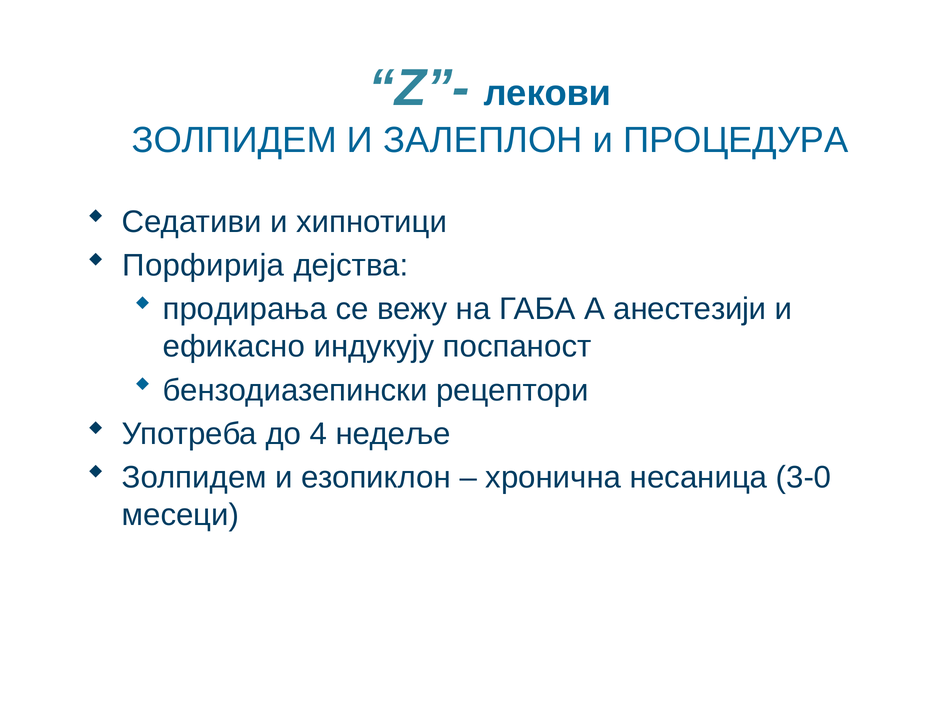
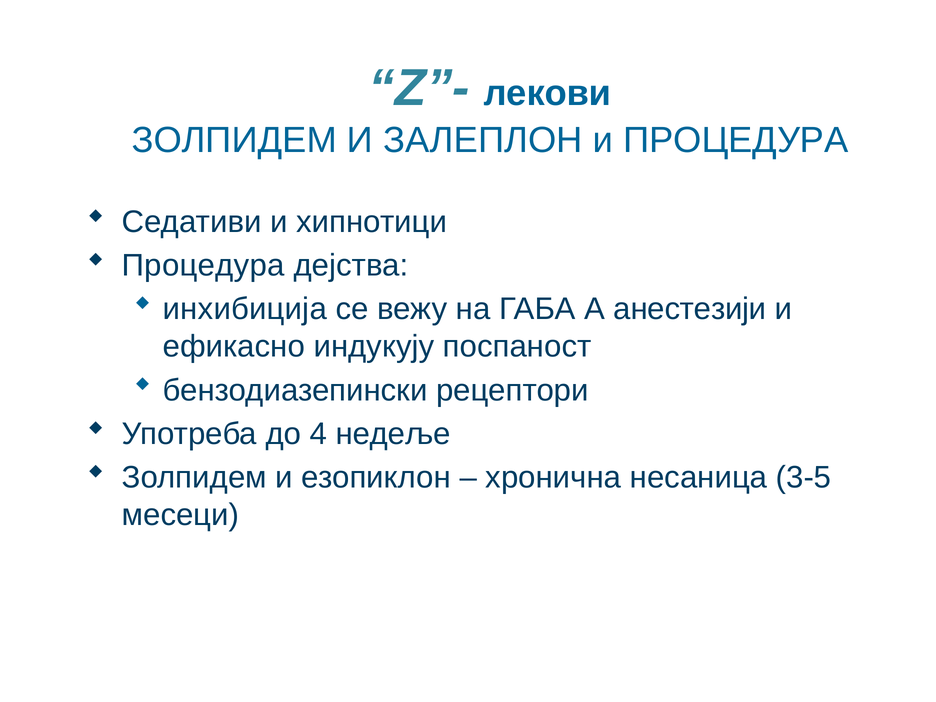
Порфирија at (203, 265): Порфирија -> Процедура
продирања: продирања -> инхибиција
3-0: 3-0 -> 3-5
